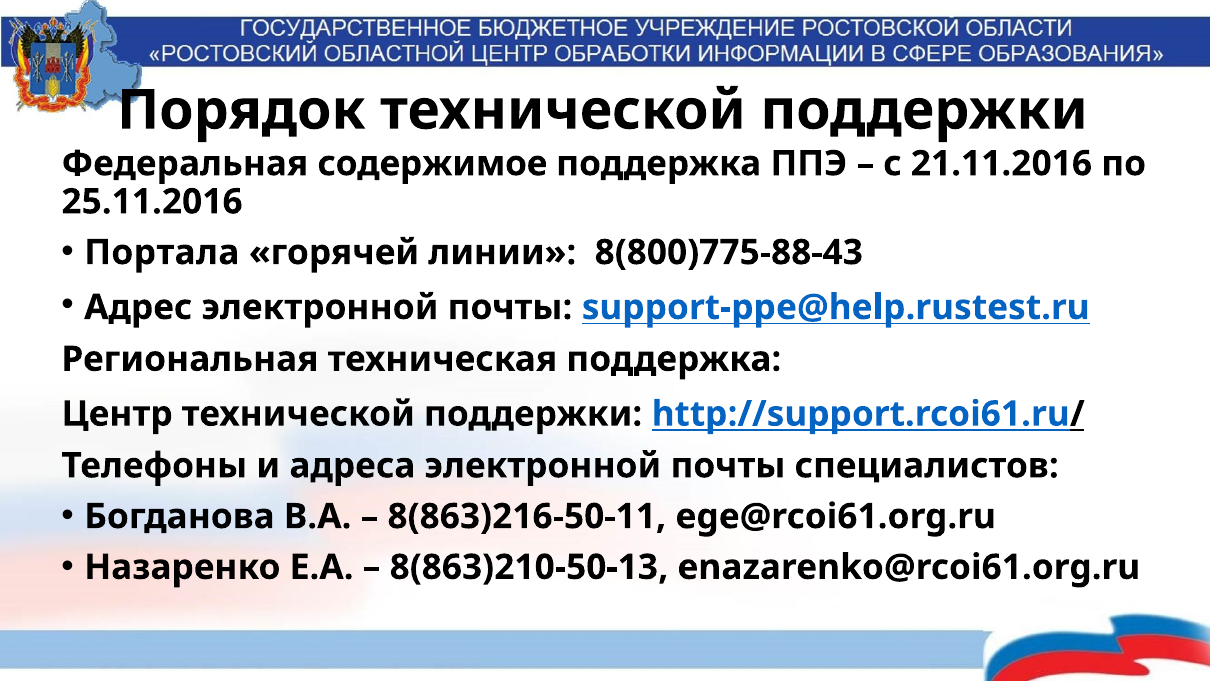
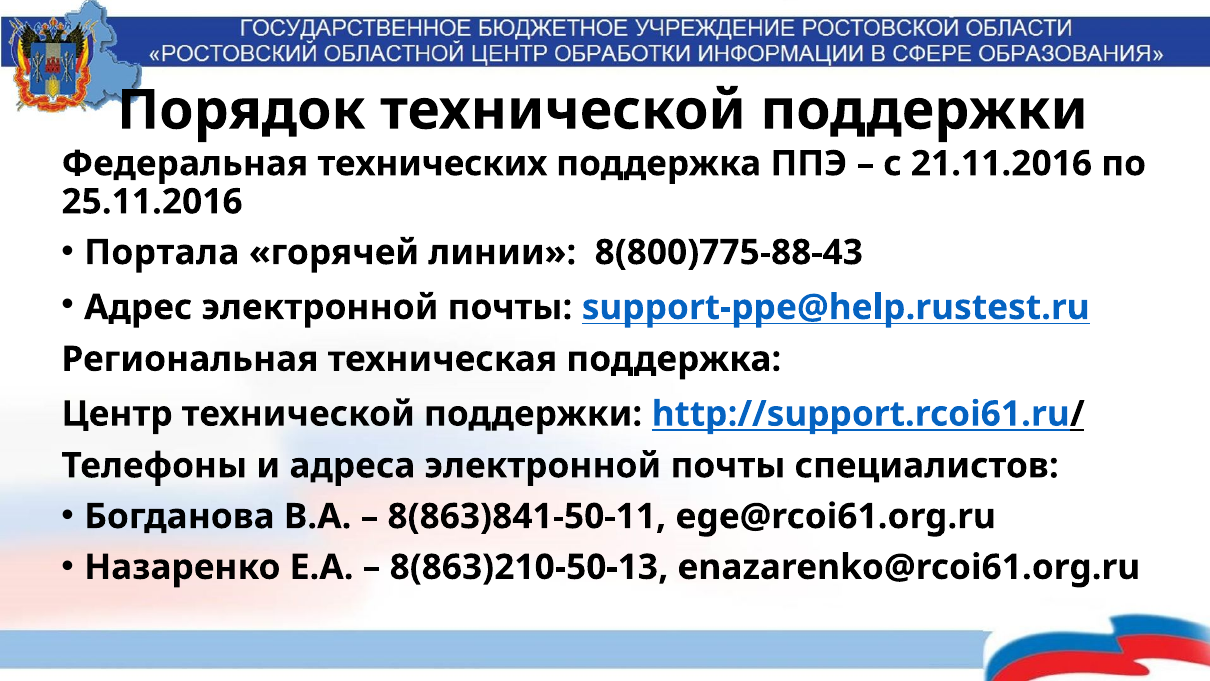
содержимое: содержимое -> технических
8(863)216-50-11: 8(863)216-50-11 -> 8(863)841-50-11
